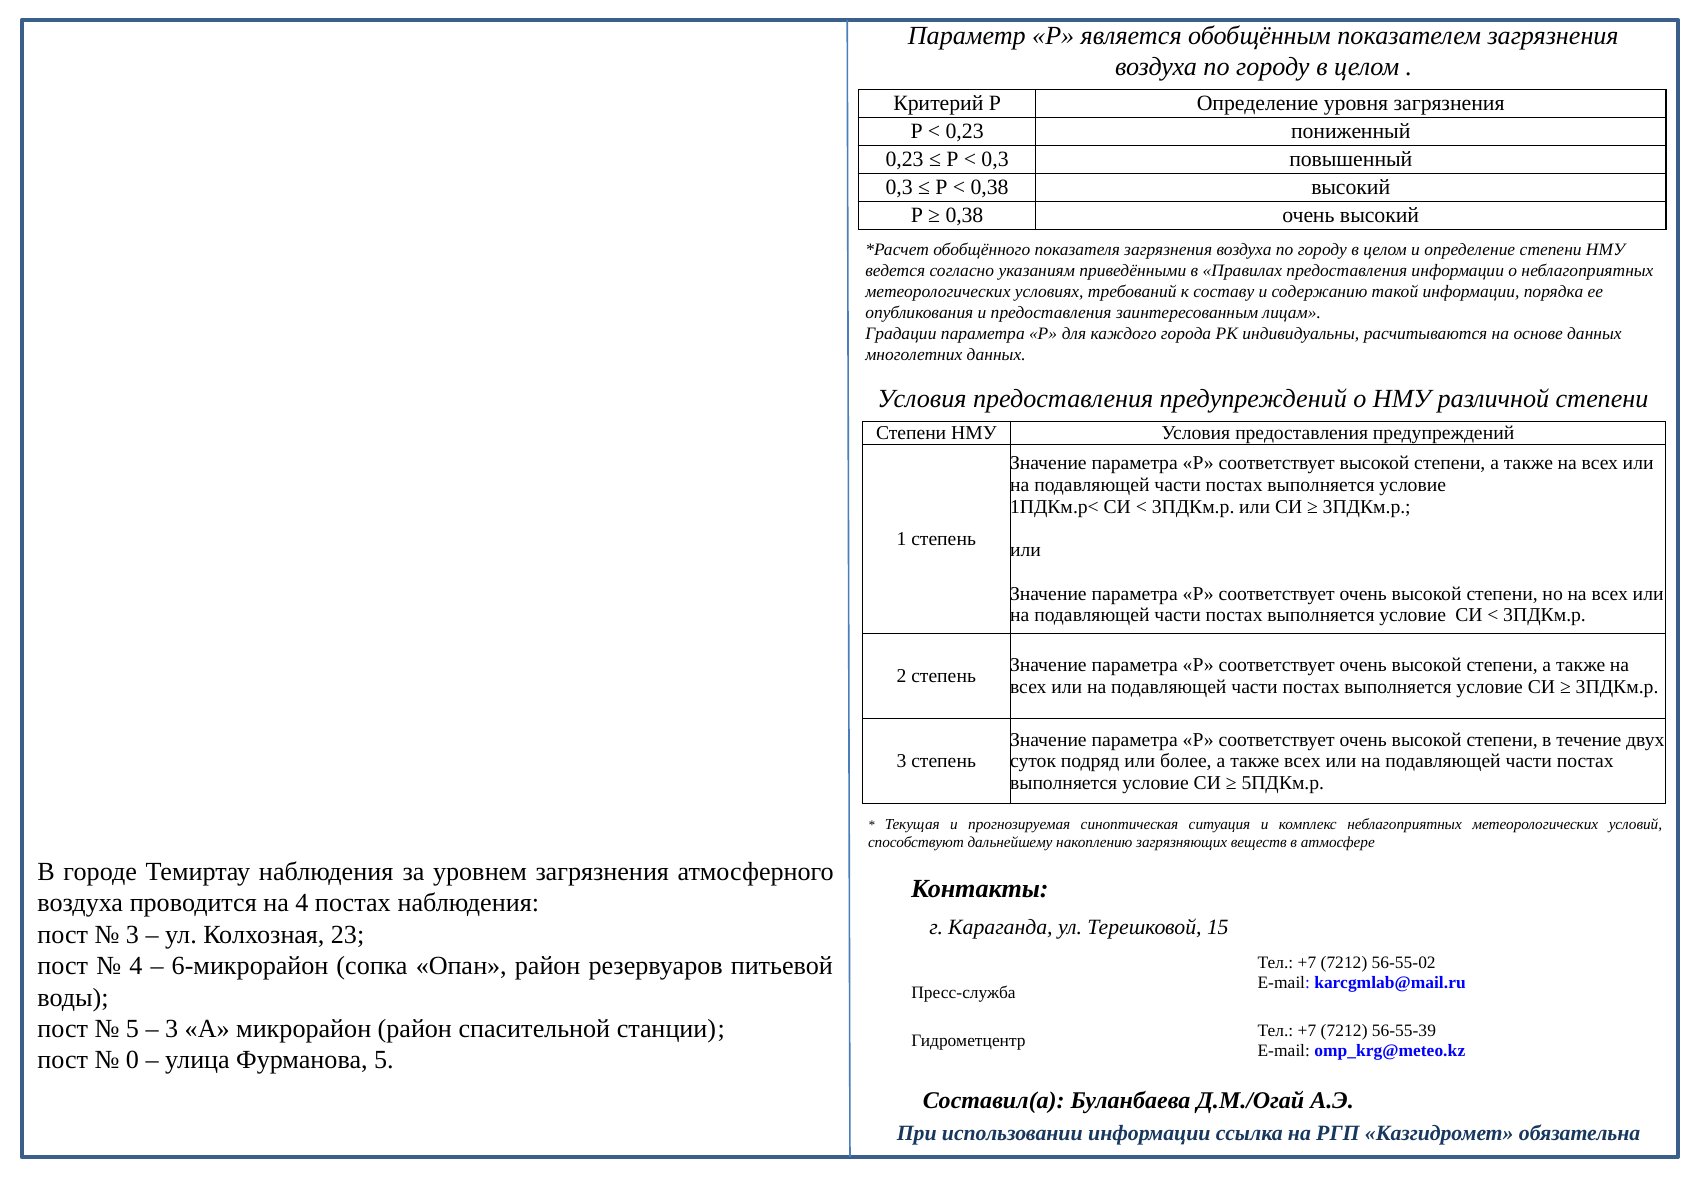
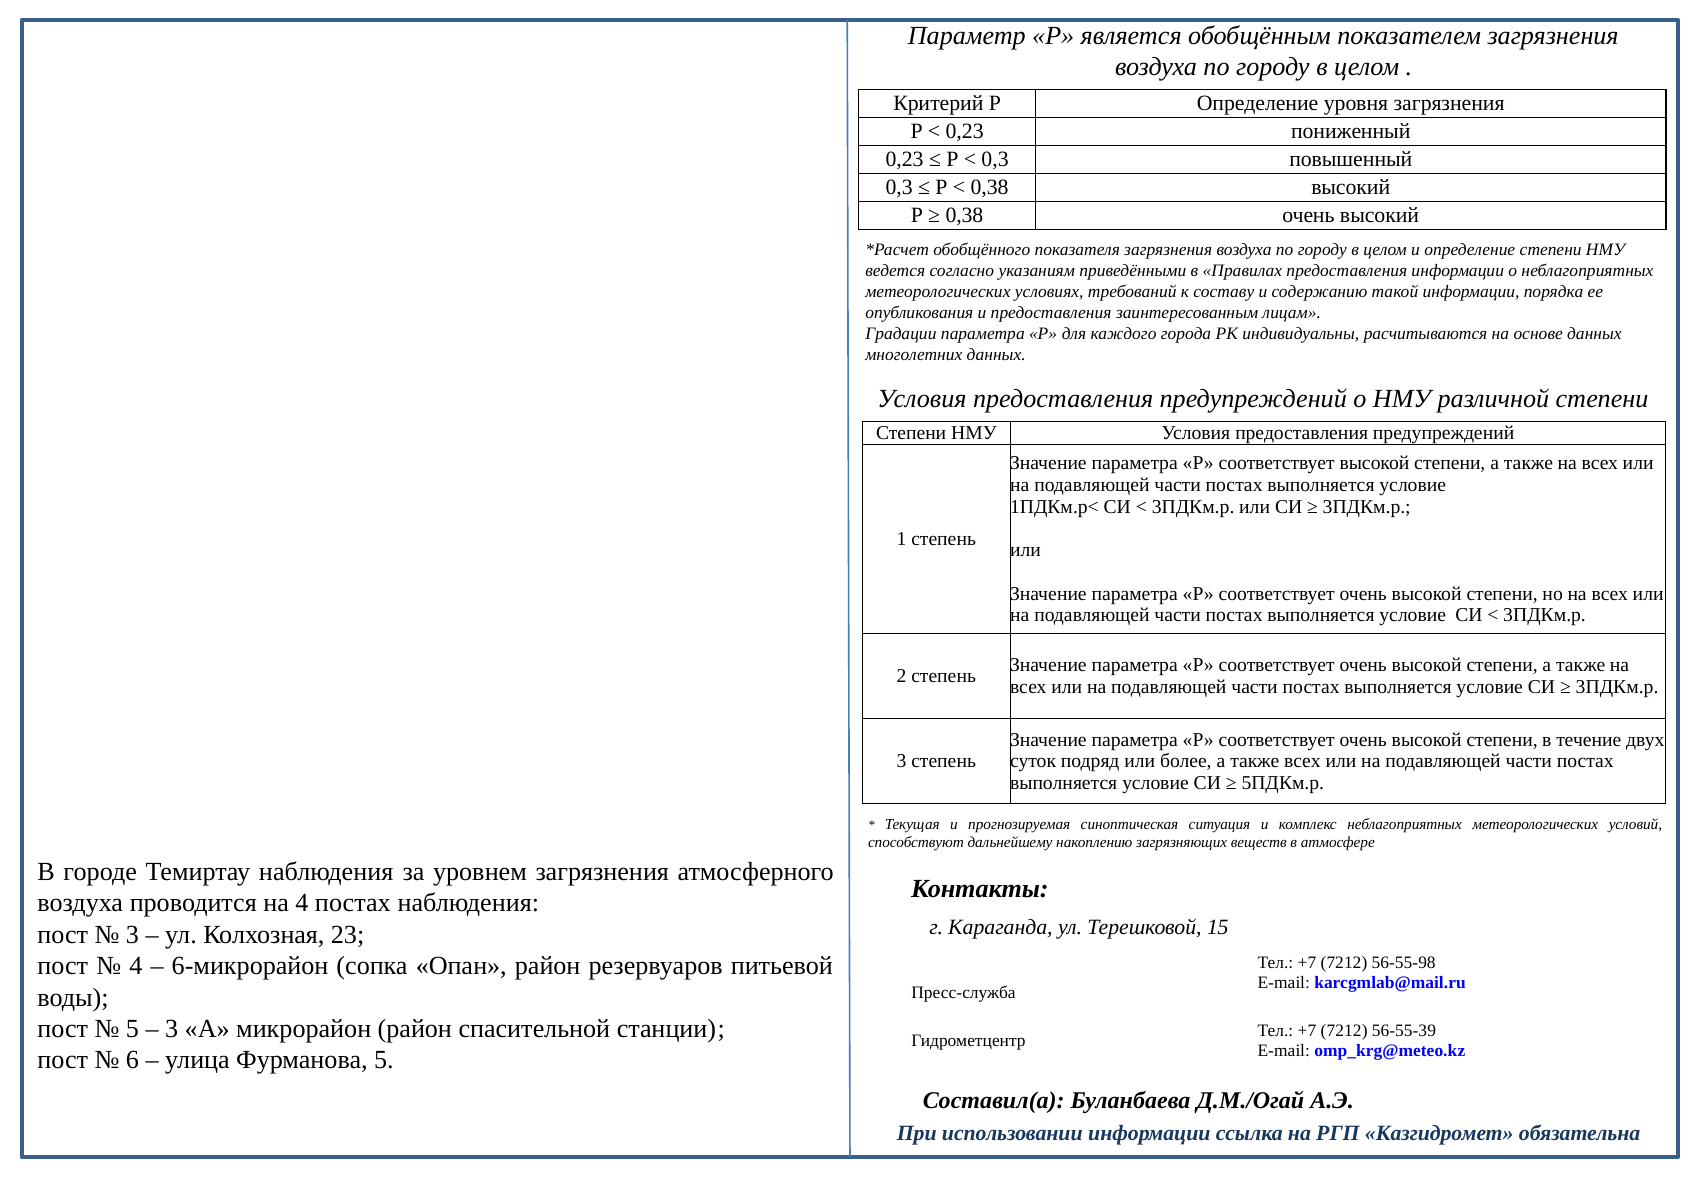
56-55-02: 56-55-02 -> 56-55-98
0: 0 -> 6
